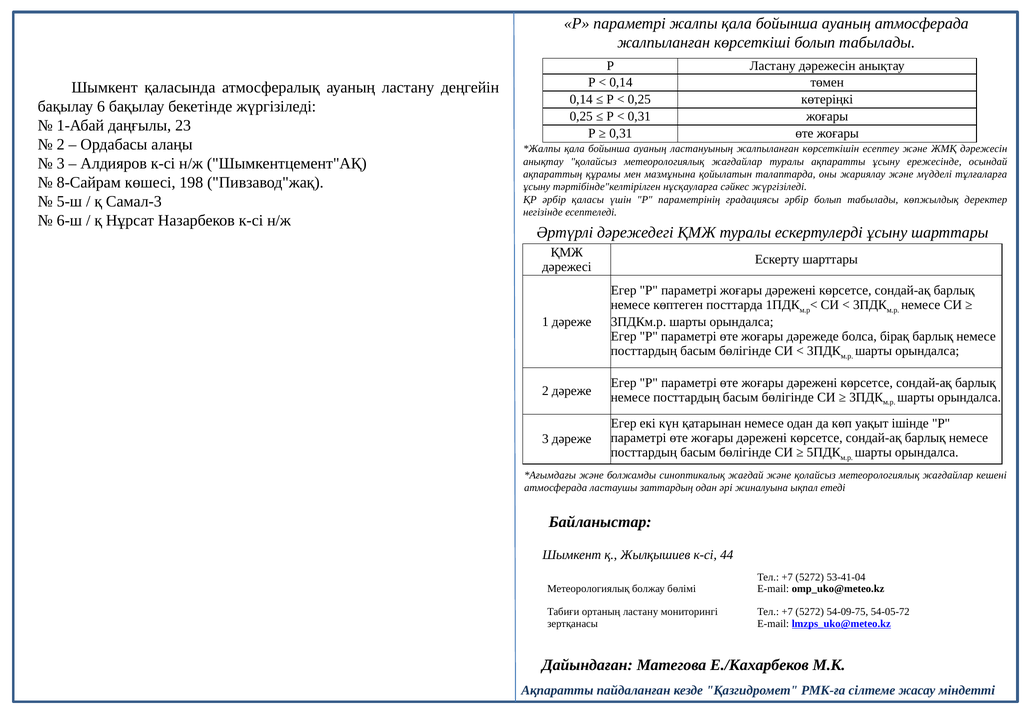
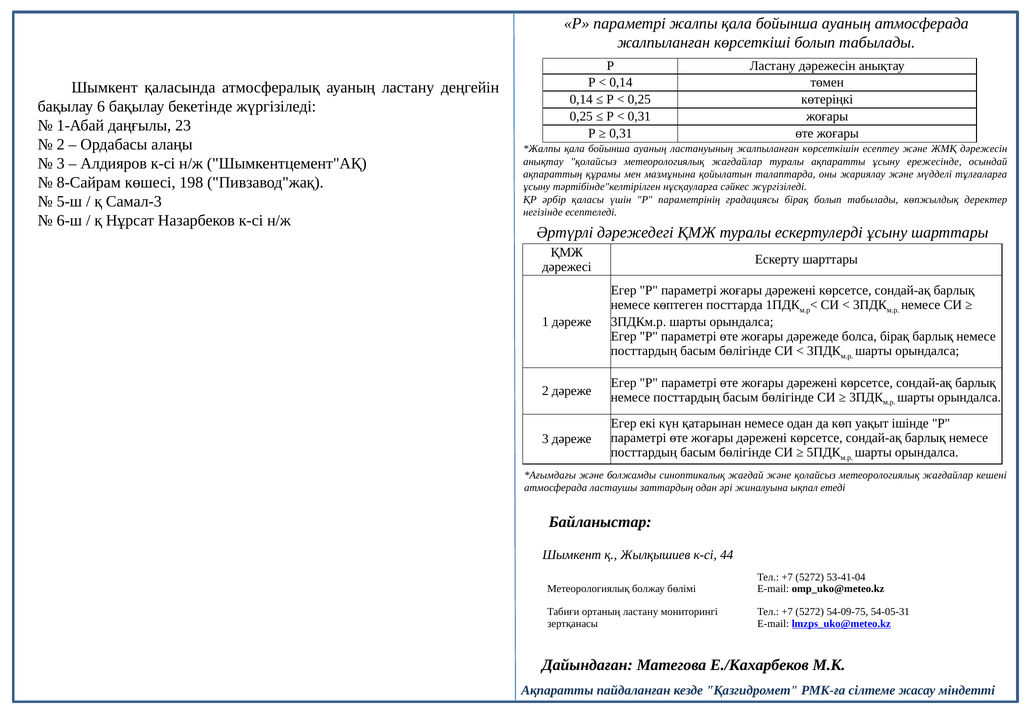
градациясы әрбір: әрбір -> бірақ
54-05-72: 54-05-72 -> 54-05-31
